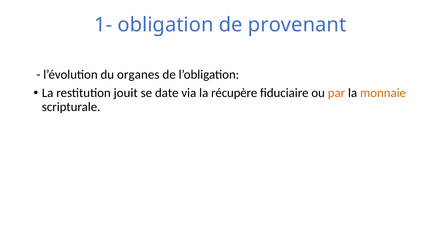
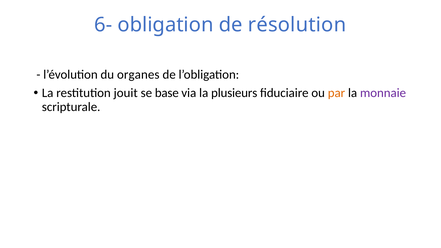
1-: 1- -> 6-
provenant: provenant -> résolution
date: date -> base
récupère: récupère -> plusieurs
monnaie colour: orange -> purple
